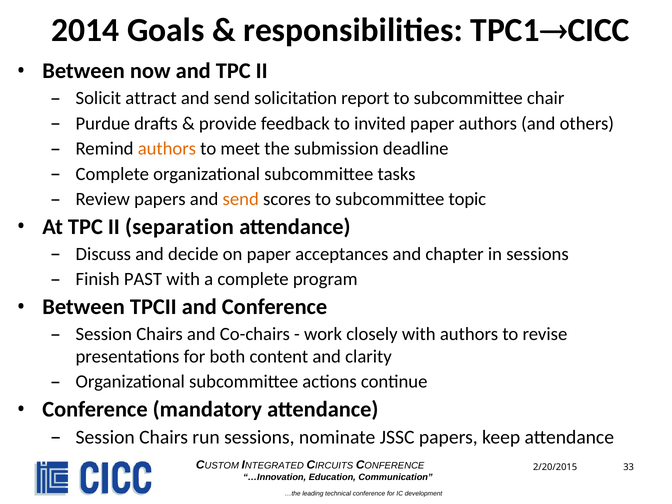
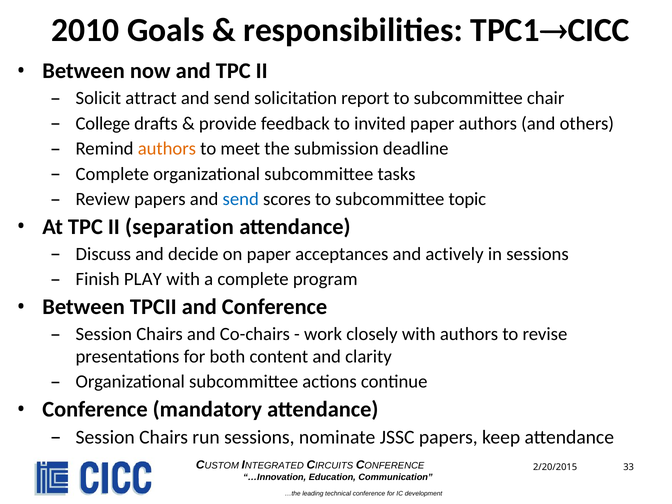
2014: 2014 -> 2010
Purdue: Purdue -> College
send at (241, 199) colour: orange -> blue
chapter: chapter -> actively
PAST: PAST -> PLAY
